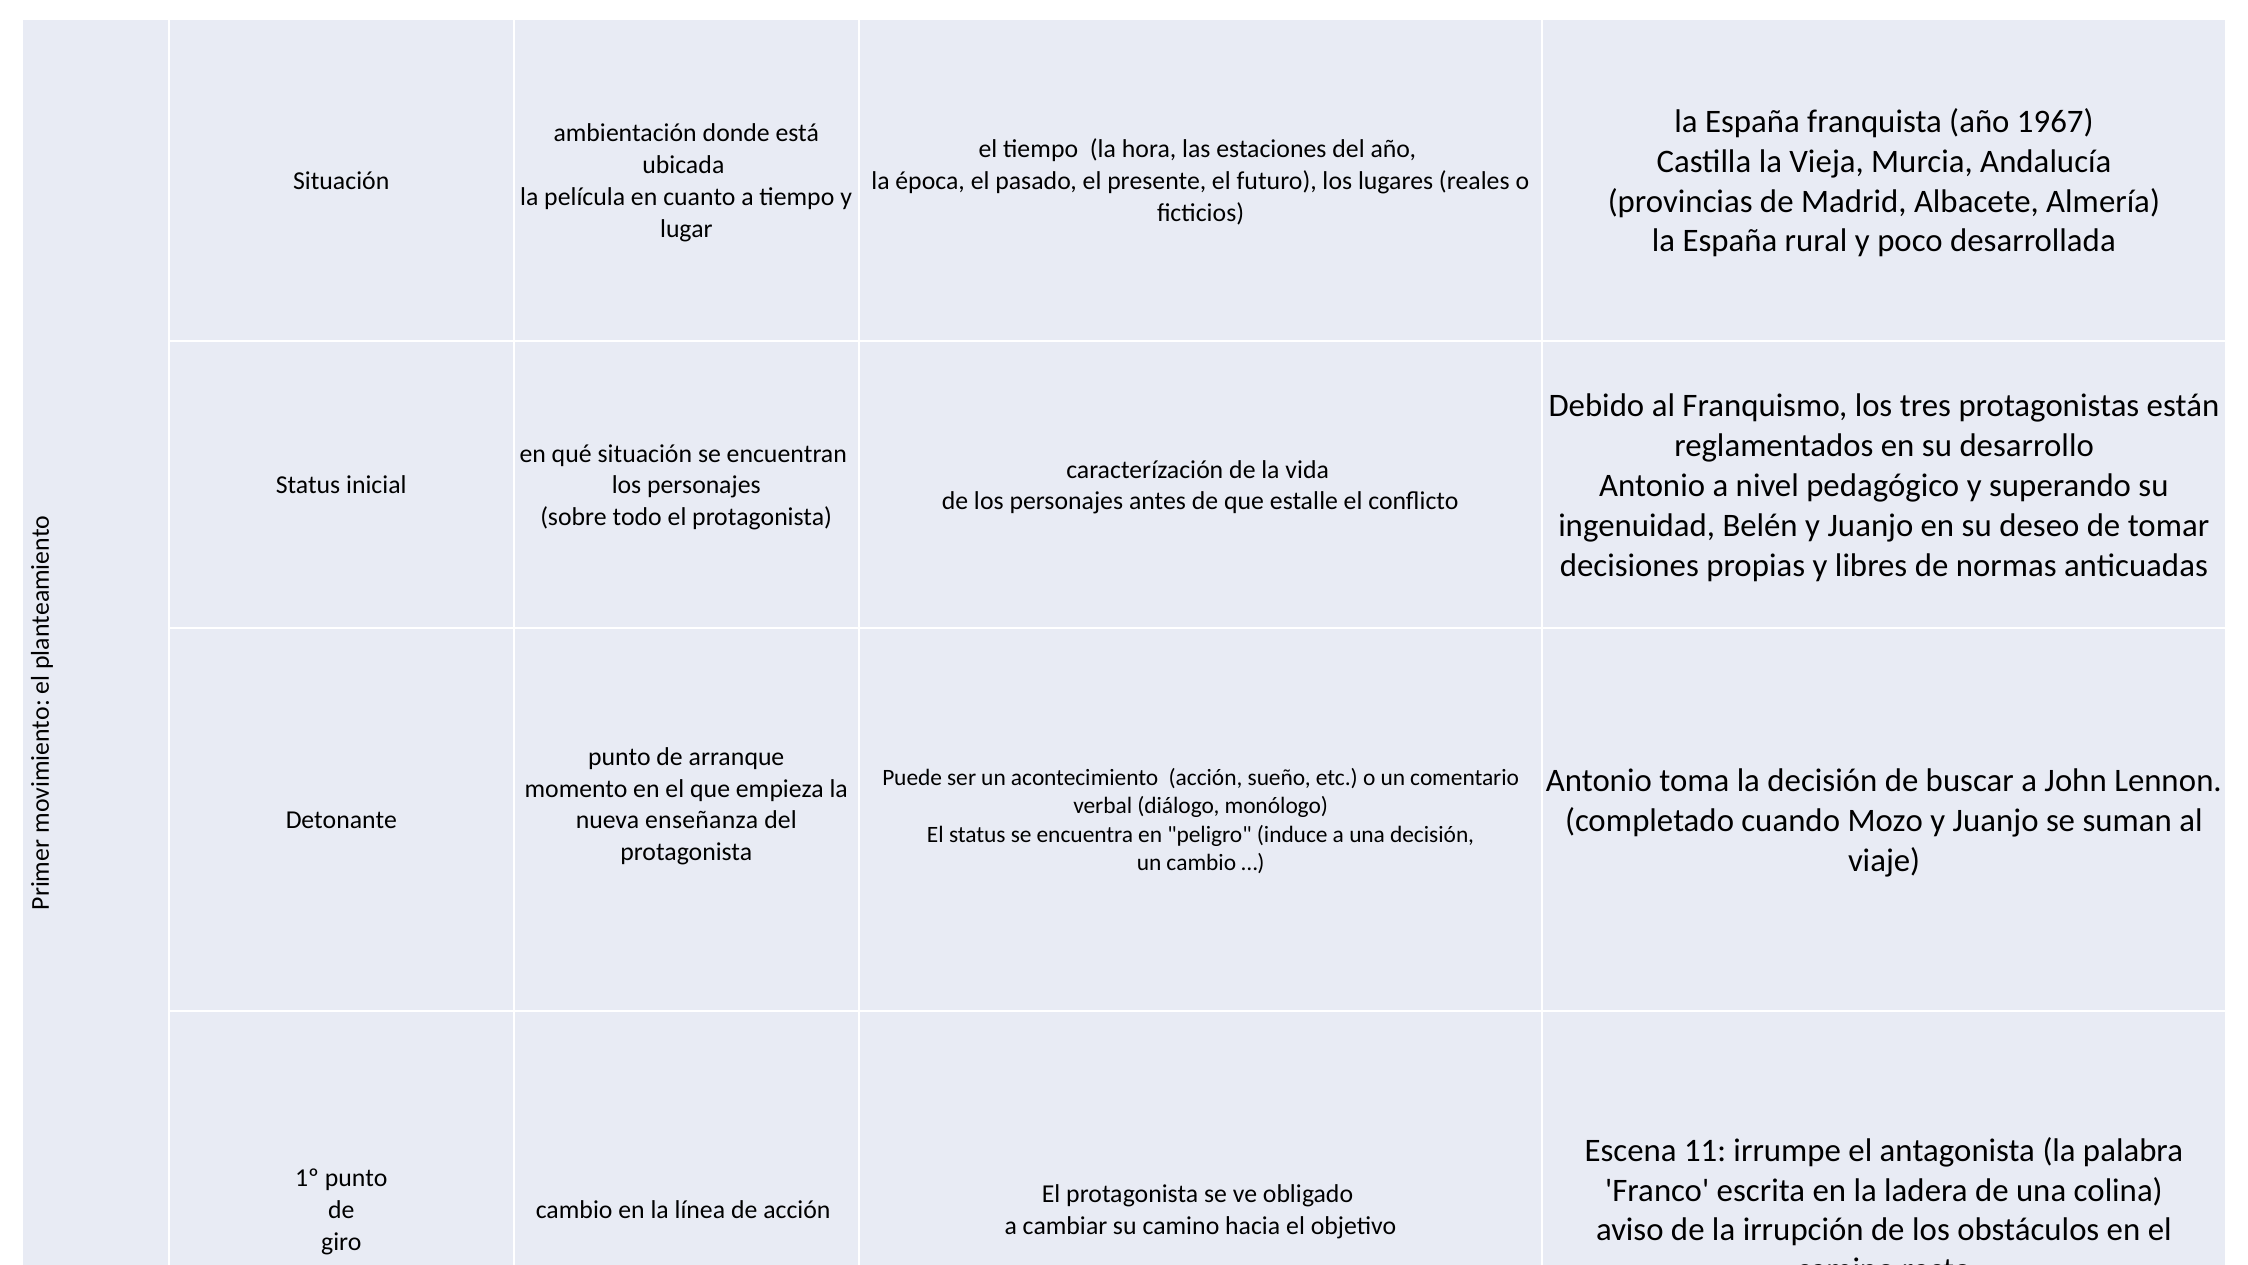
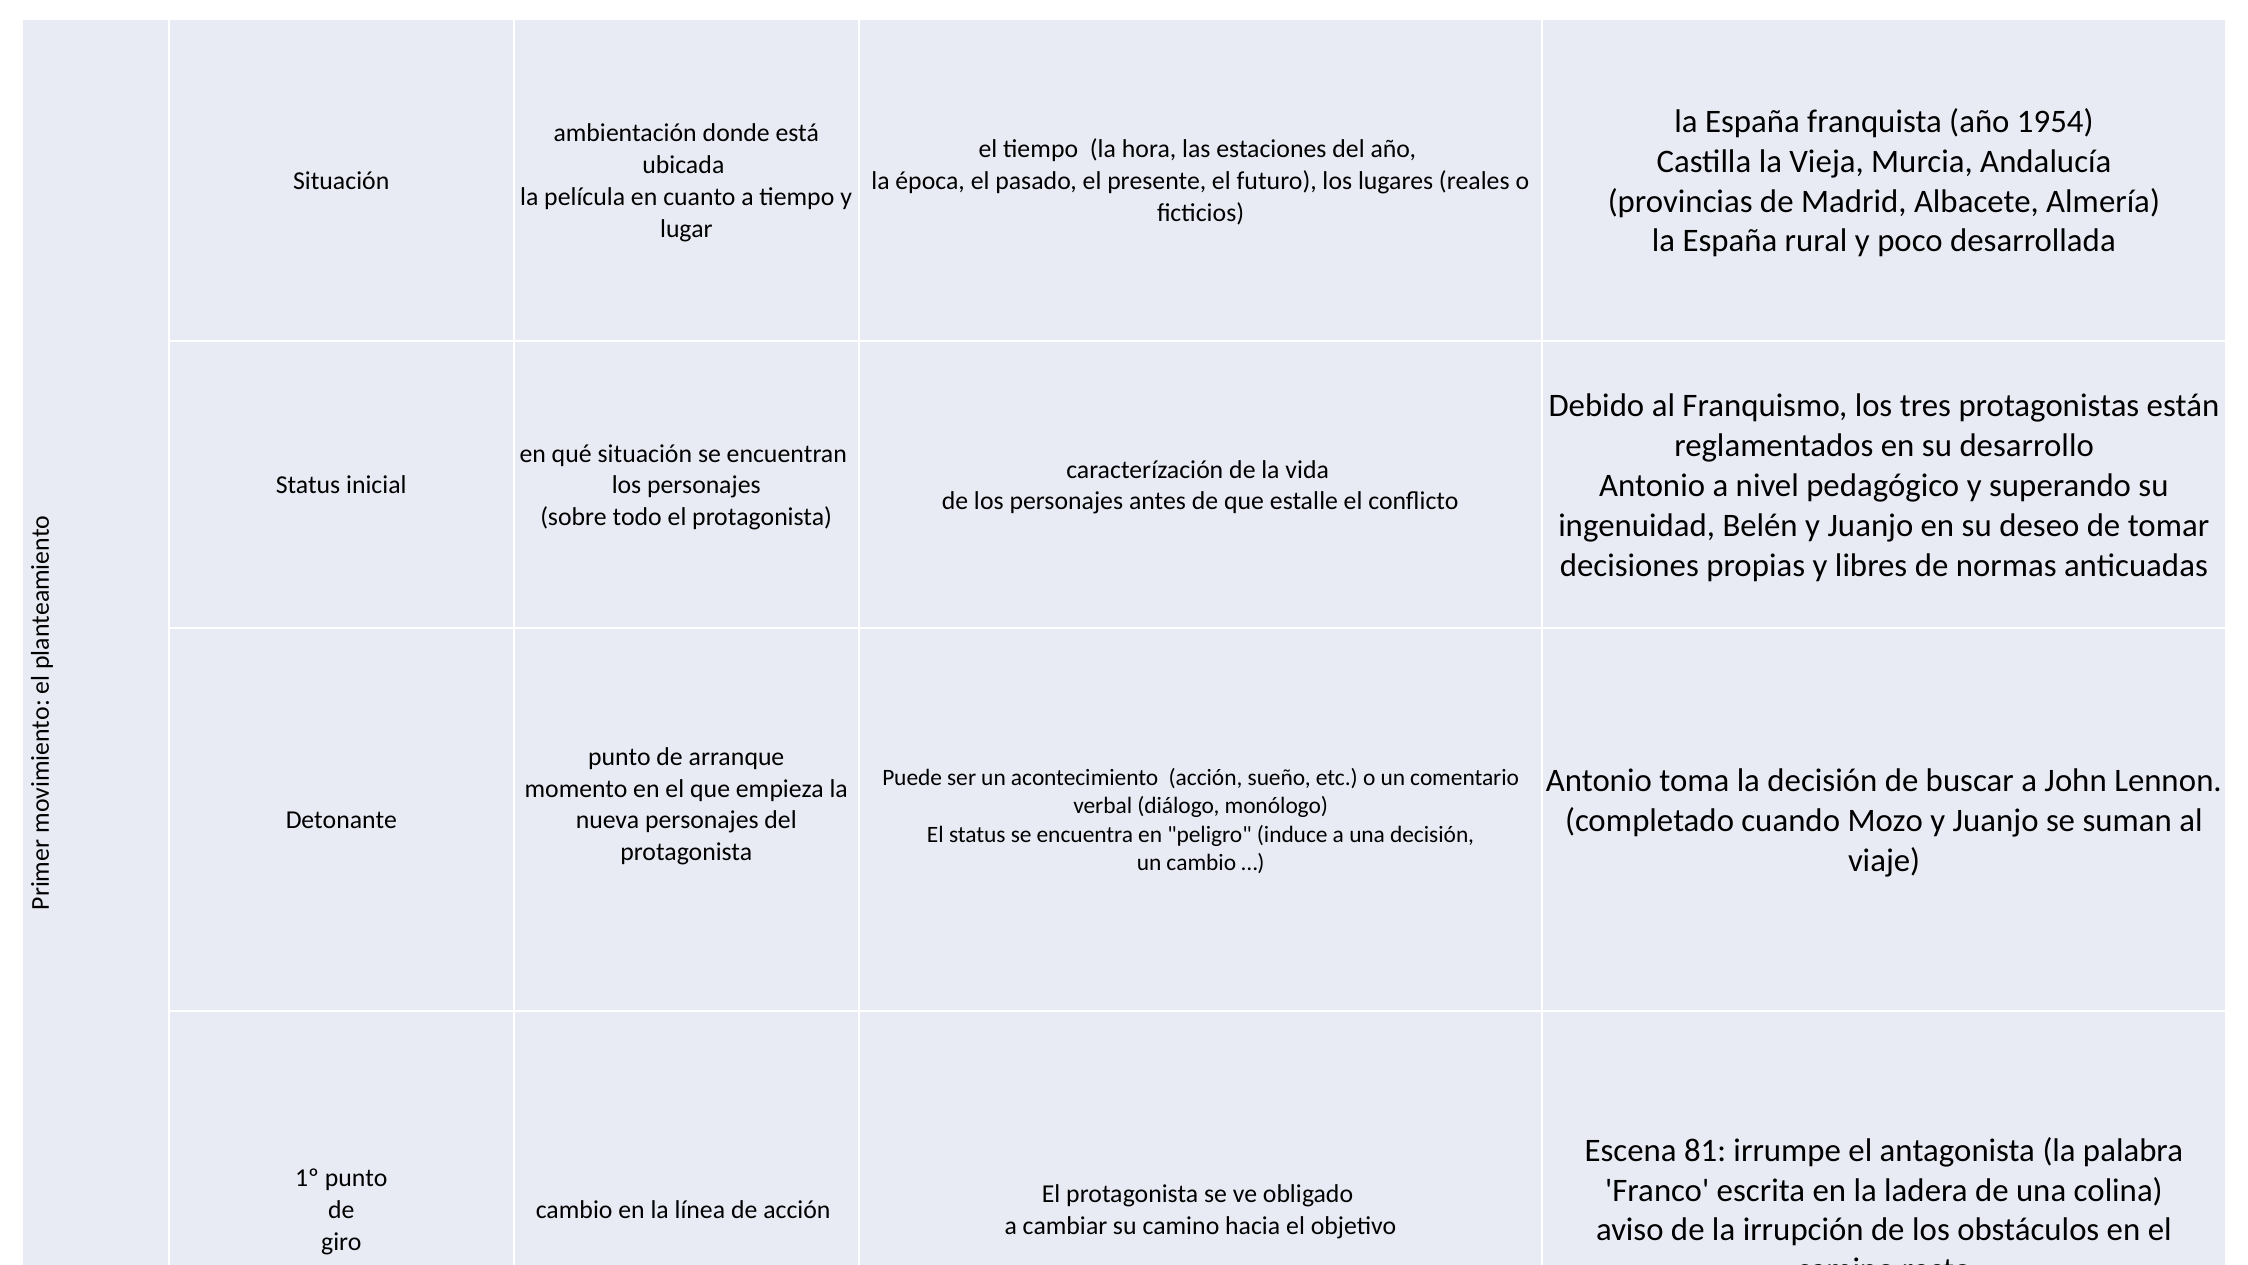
1967: 1967 -> 1954
nueva enseñanza: enseñanza -> personajes
11: 11 -> 81
